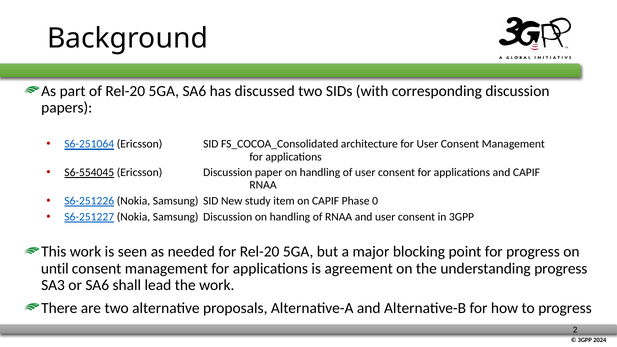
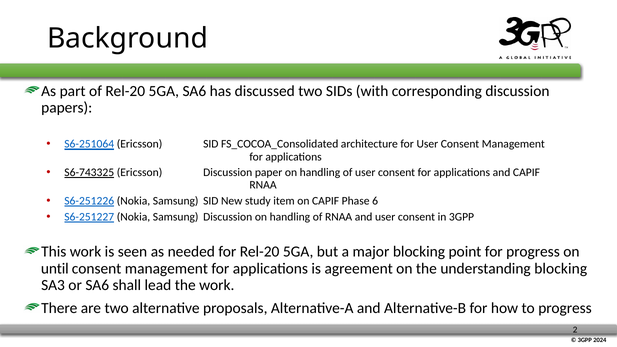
S6-554045: S6-554045 -> S6-743325
0: 0 -> 6
understanding progress: progress -> blocking
